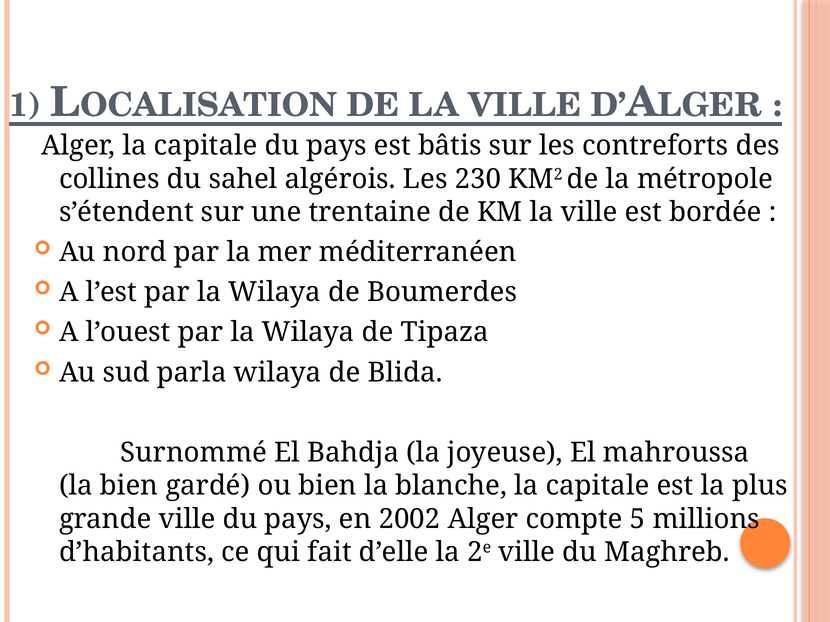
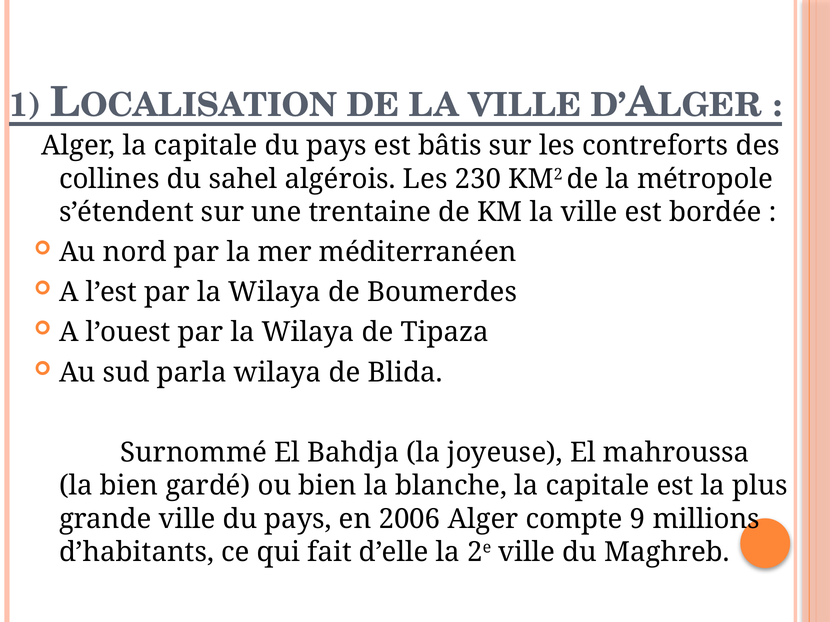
2002: 2002 -> 2006
5: 5 -> 9
